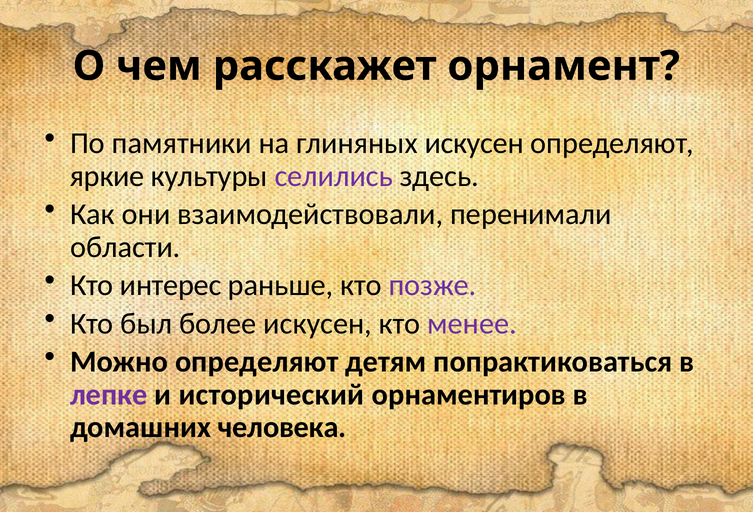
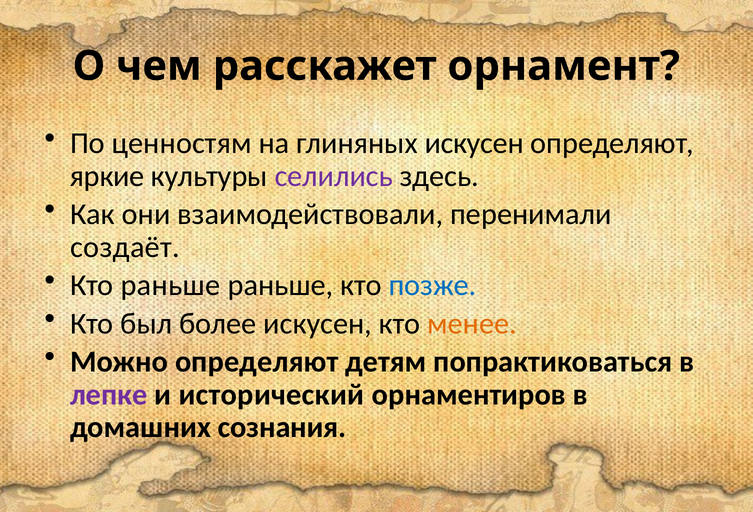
памятники: памятники -> ценностям
области: области -> создаёт
Кто интерес: интерес -> раньше
позже colour: purple -> blue
менее colour: purple -> orange
человека: человека -> сознания
